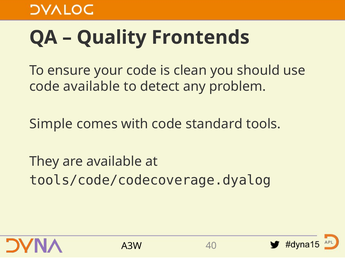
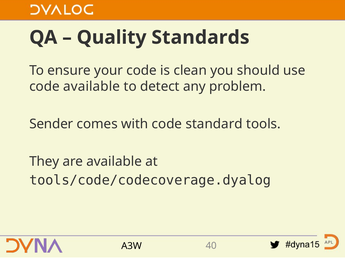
Frontends: Frontends -> Standards
Simple: Simple -> Sender
